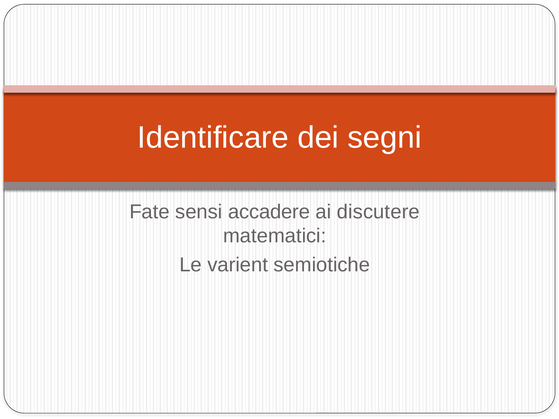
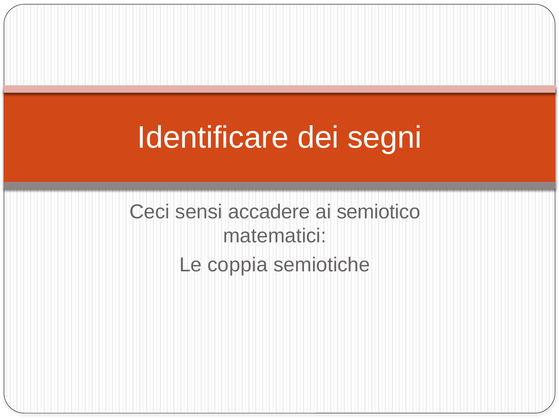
Fate: Fate -> Ceci
discutere: discutere -> semiotico
varient: varient -> coppia
